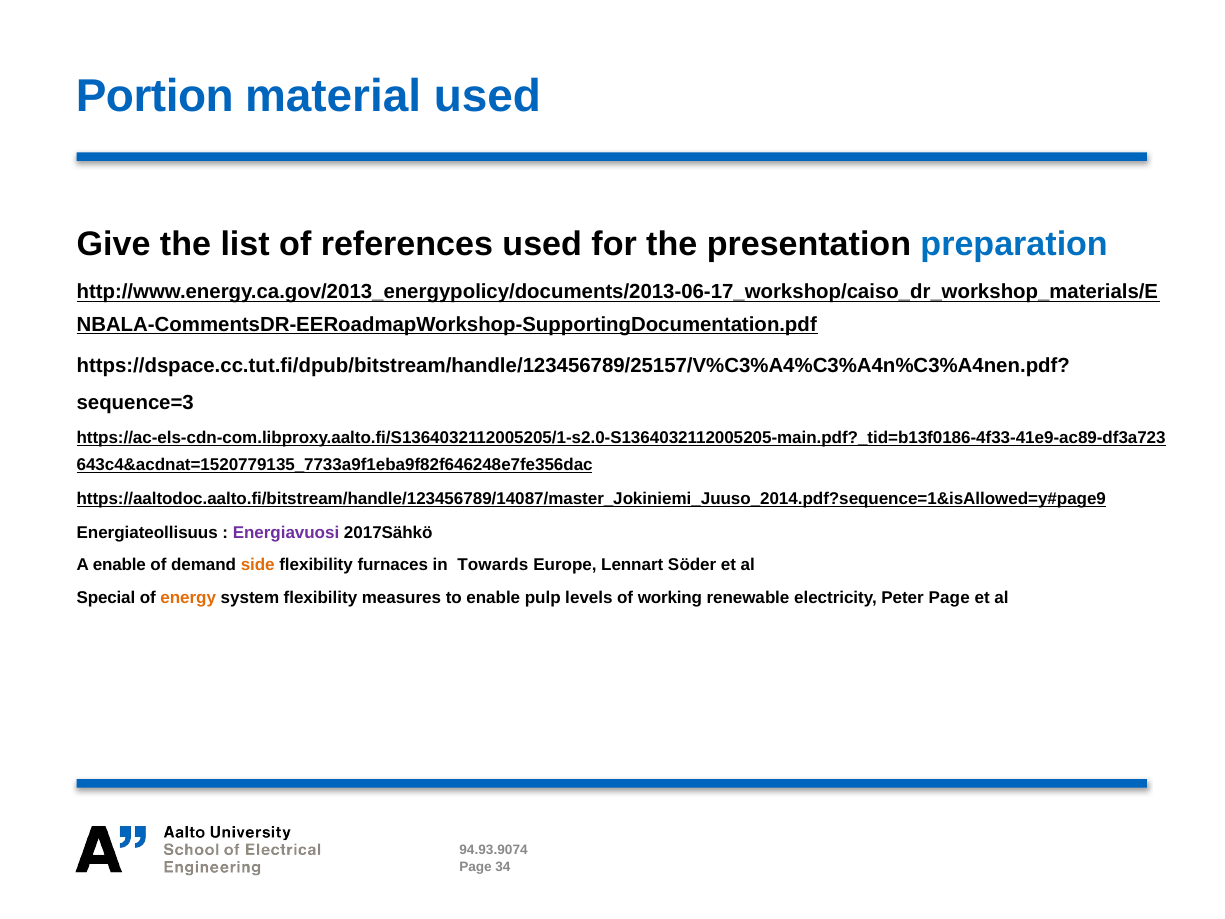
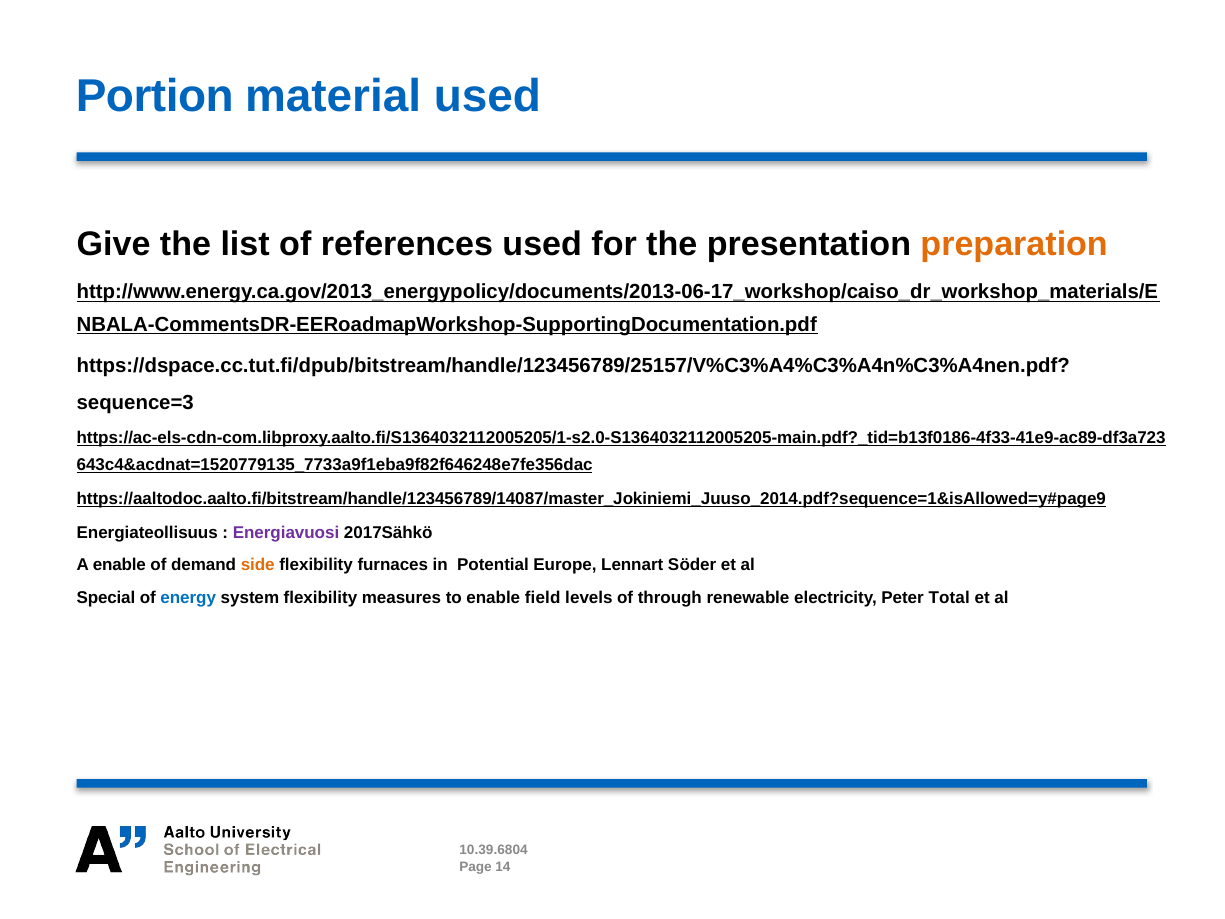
preparation colour: blue -> orange
Towards: Towards -> Potential
energy colour: orange -> blue
pulp: pulp -> field
working: working -> through
Peter Page: Page -> Total
94.93.9074: 94.93.9074 -> 10.39.6804
34: 34 -> 14
